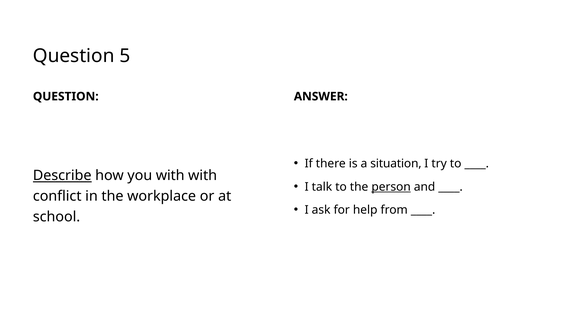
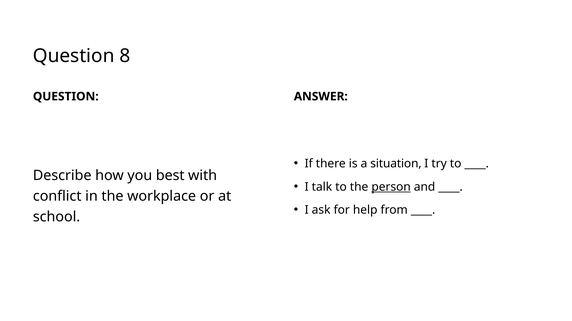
5: 5 -> 8
Describe underline: present -> none
you with: with -> best
